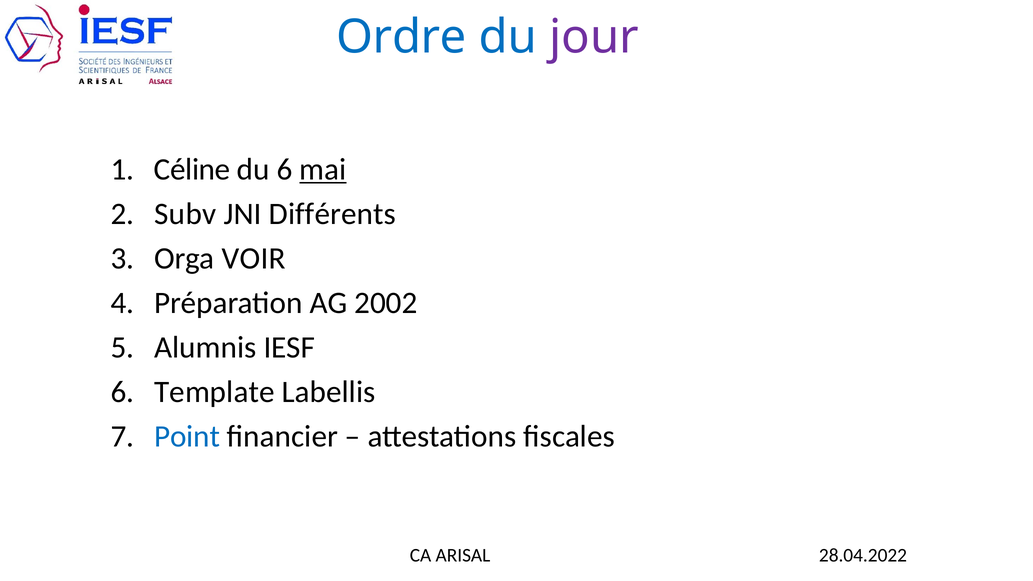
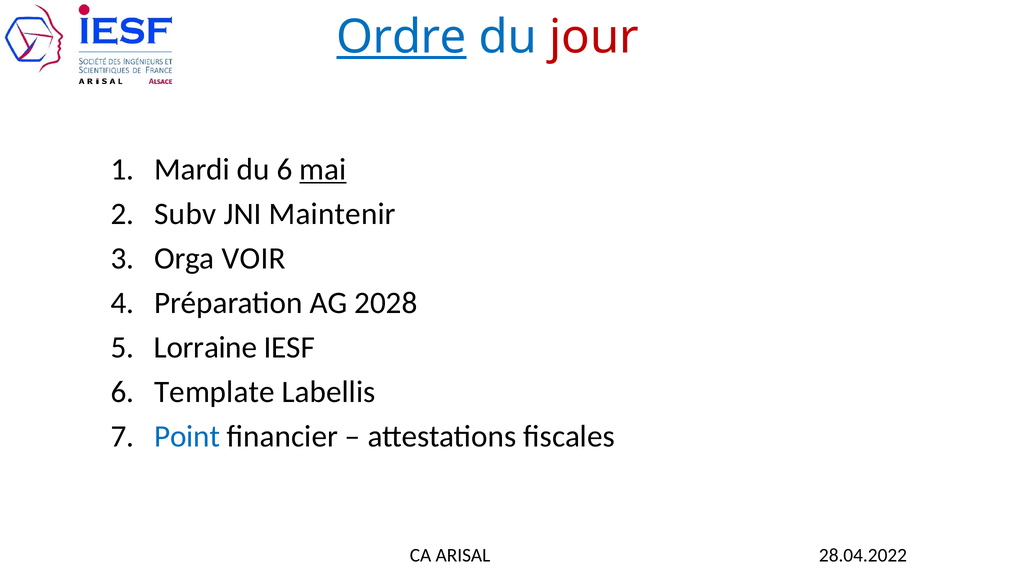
Ordre underline: none -> present
jour colour: purple -> red
Céline: Céline -> Mardi
Différents: Différents -> Maintenir
2002: 2002 -> 2028
Alumnis: Alumnis -> Lorraine
